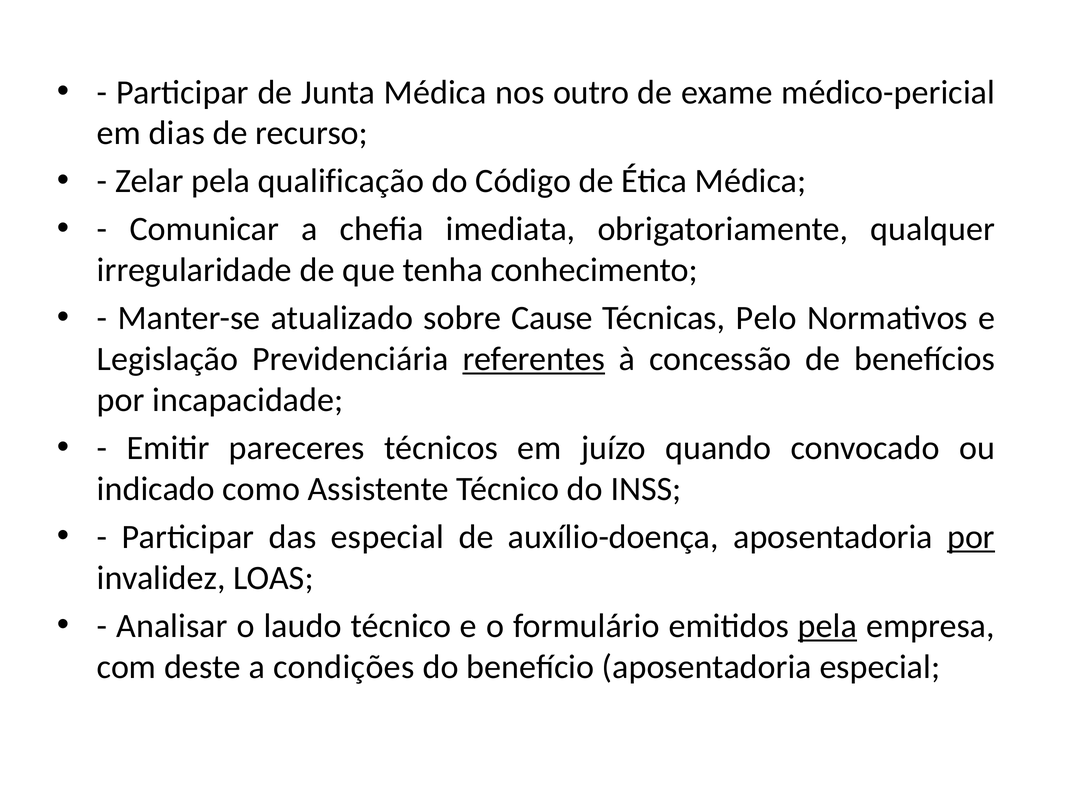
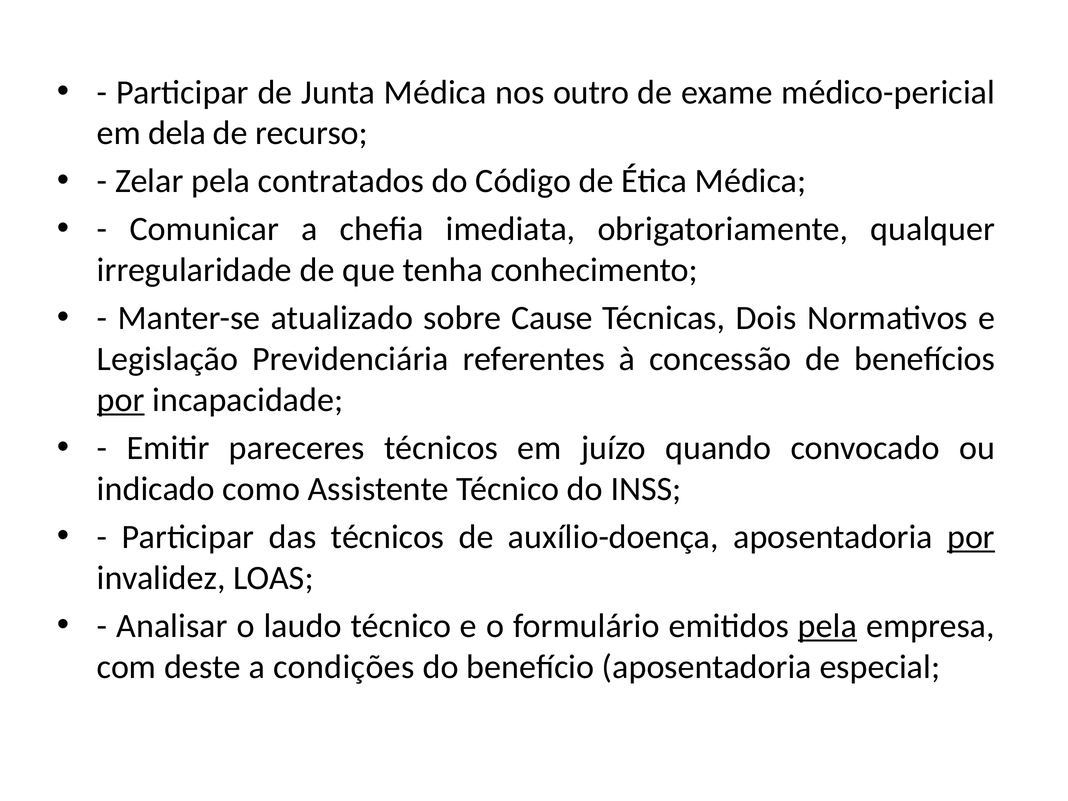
dias: dias -> dela
qualificação: qualificação -> contratados
Pelo: Pelo -> Dois
referentes underline: present -> none
por at (121, 400) underline: none -> present
das especial: especial -> técnicos
